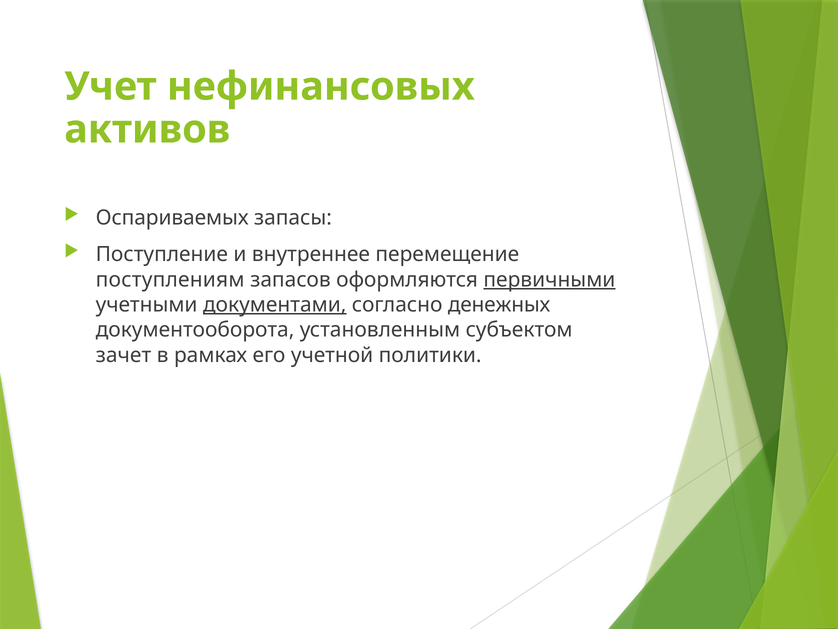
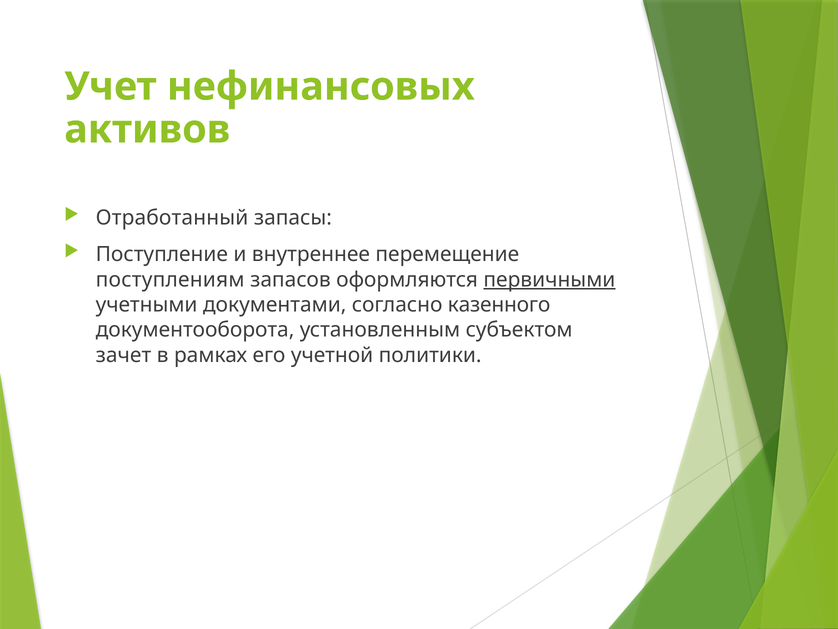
Оспариваемых: Оспариваемых -> Отработанный
документами underline: present -> none
денежных: денежных -> казенного
